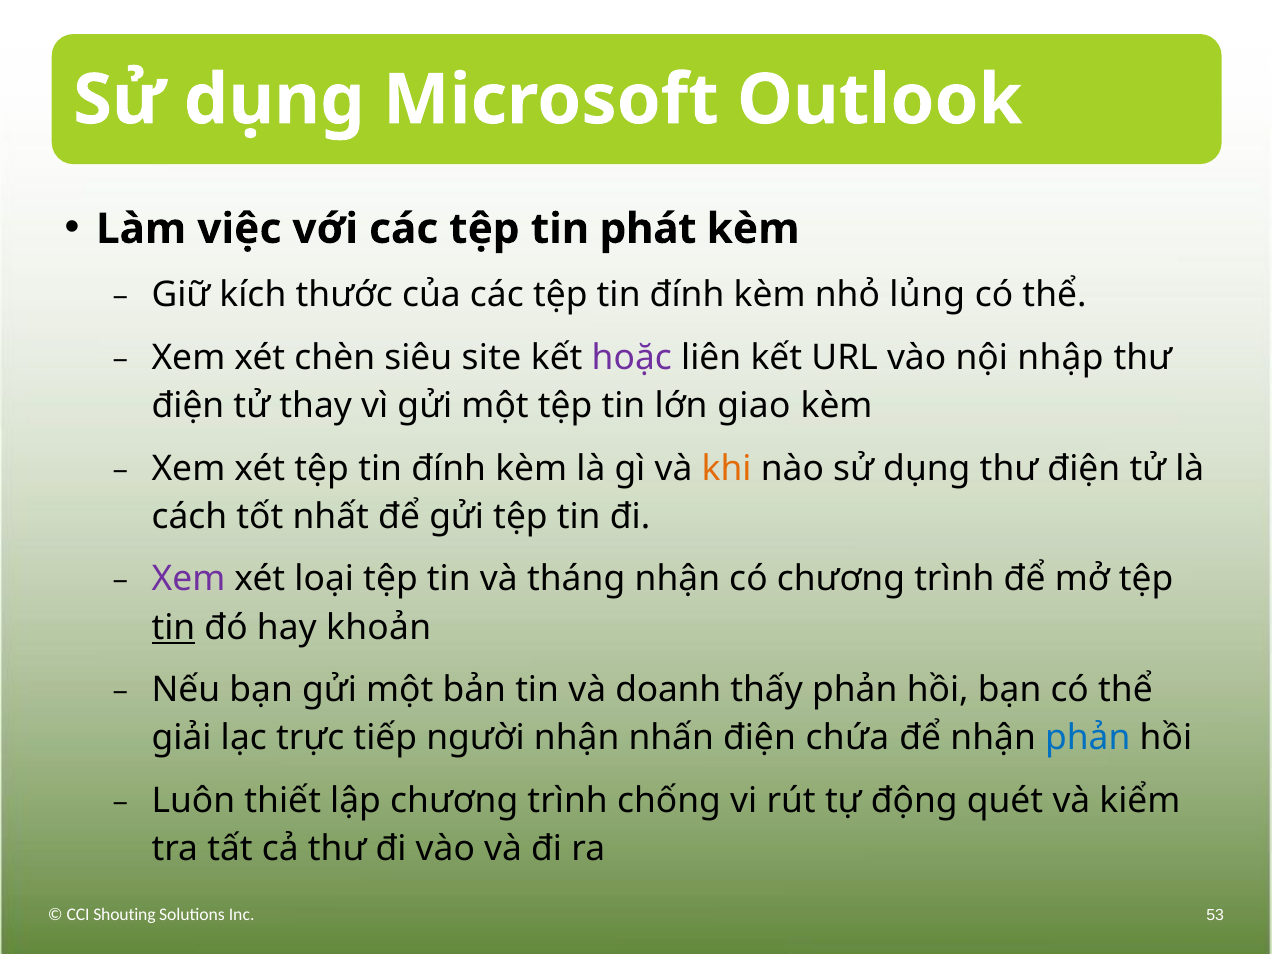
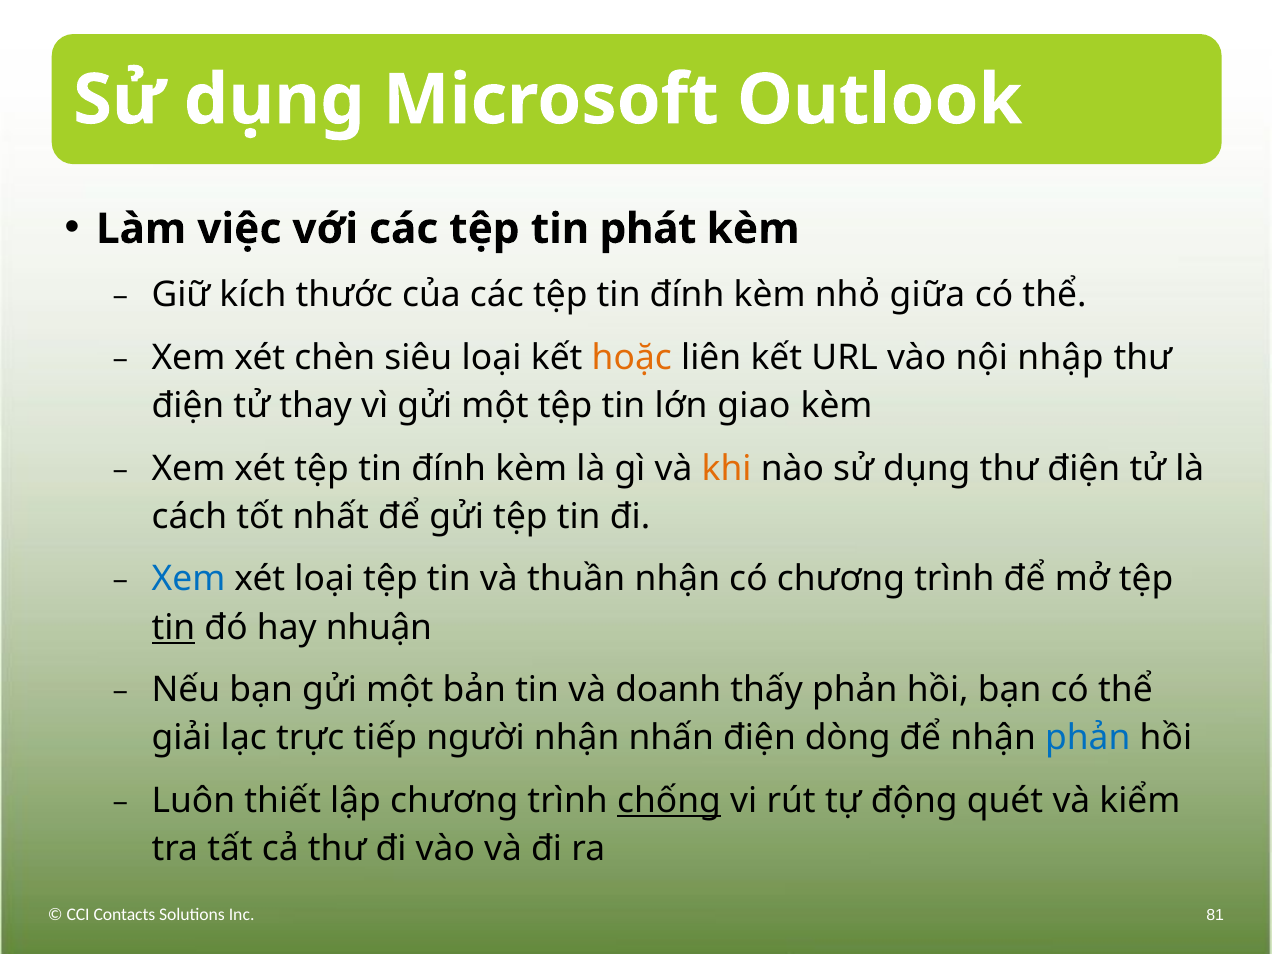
lủng: lủng -> giữa
siêu site: site -> loại
hoặc colour: purple -> orange
Xem at (188, 579) colour: purple -> blue
tháng: tháng -> thuần
khoản: khoản -> nhuận
chứa: chứa -> dòng
chống underline: none -> present
Shouting: Shouting -> Contacts
53: 53 -> 81
